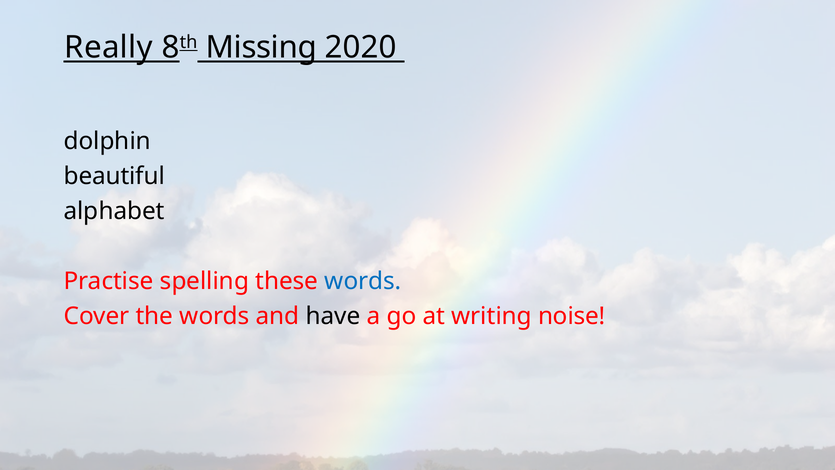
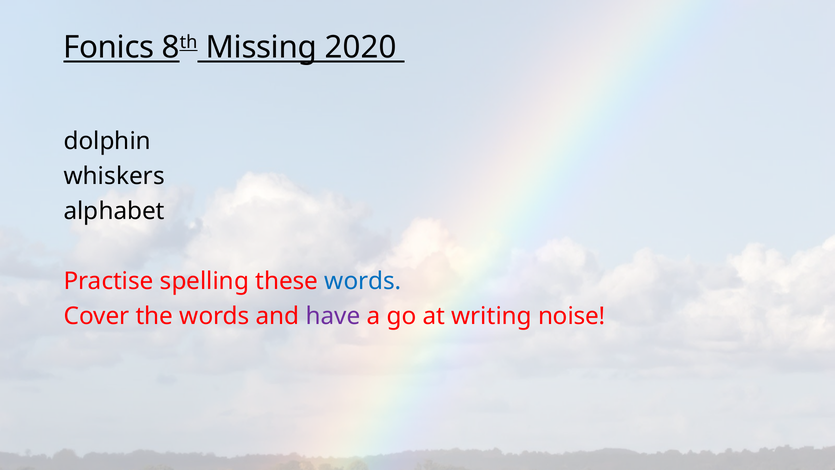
Really: Really -> Fonics
beautiful: beautiful -> whiskers
have colour: black -> purple
